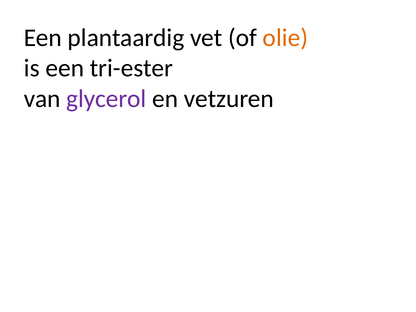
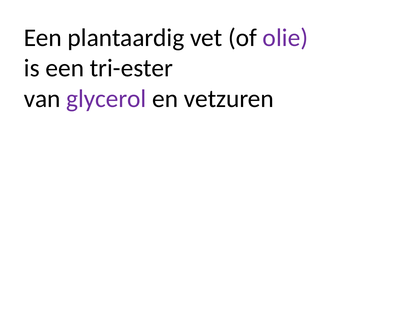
olie colour: orange -> purple
